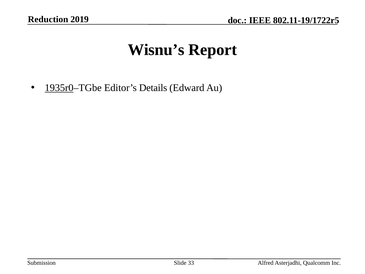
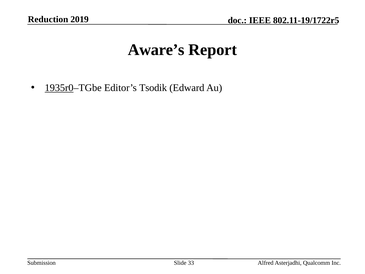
Wisnu’s: Wisnu’s -> Aware’s
Details: Details -> Tsodik
